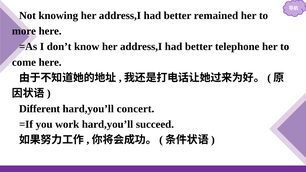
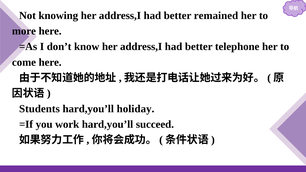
Different: Different -> Students
concert: concert -> holiday
